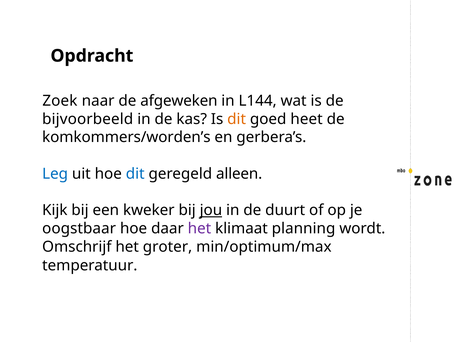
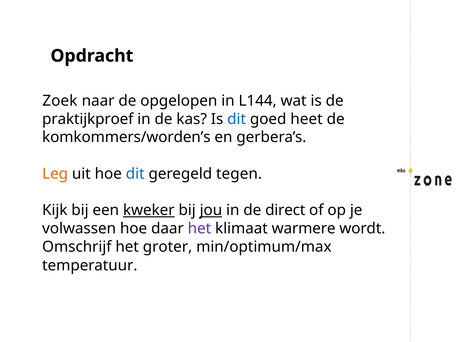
afgeweken: afgeweken -> opgelopen
bijvoorbeeld: bijvoorbeeld -> praktijkproef
dit at (237, 119) colour: orange -> blue
Leg colour: blue -> orange
alleen: alleen -> tegen
kweker underline: none -> present
duurt: duurt -> direct
oogstbaar: oogstbaar -> volwassen
planning: planning -> warmere
